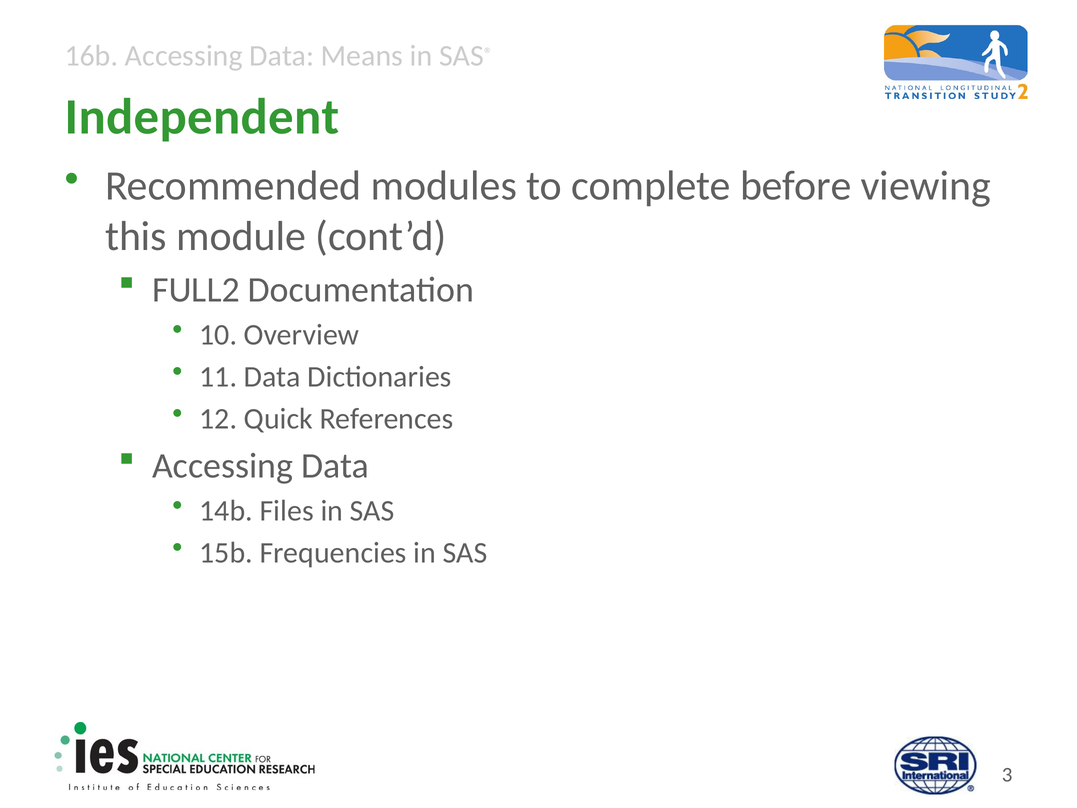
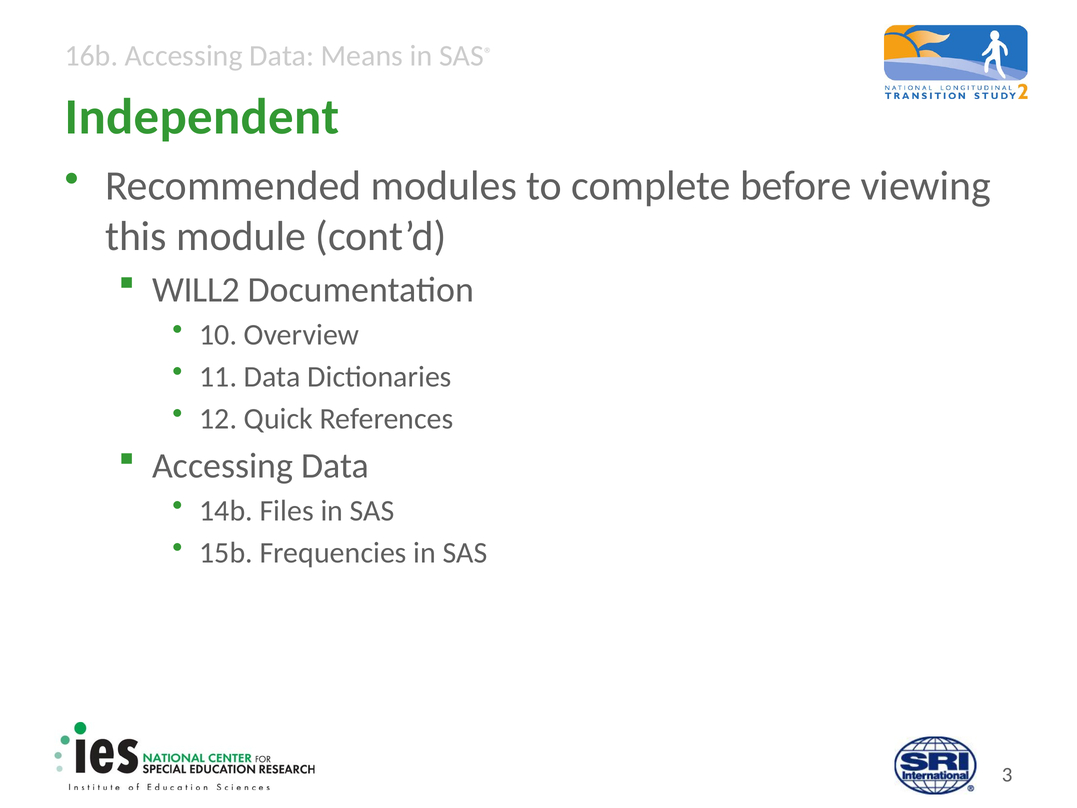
FULL2: FULL2 -> WILL2
